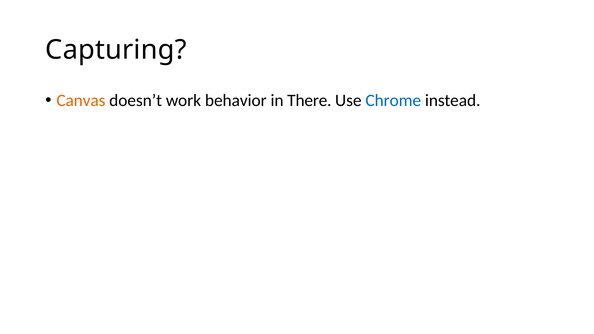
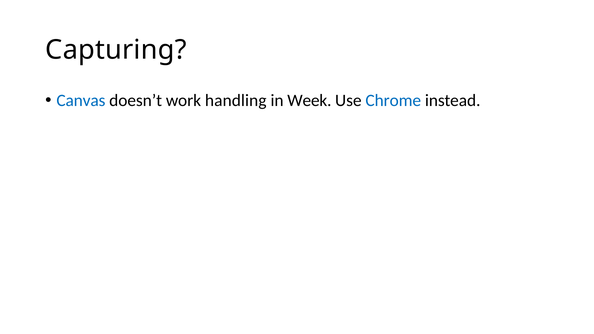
Canvas colour: orange -> blue
behavior: behavior -> handling
There: There -> Week
